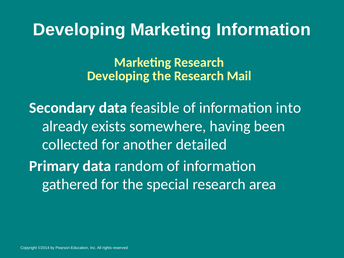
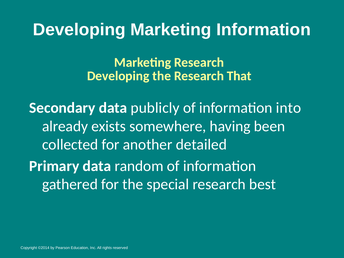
Mail: Mail -> That
feasible: feasible -> publicly
area: area -> best
